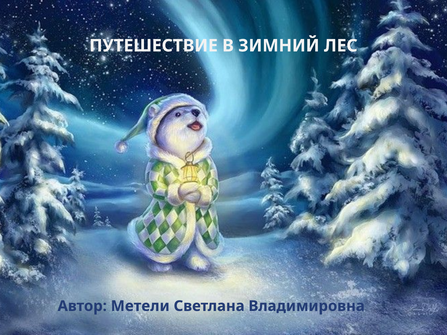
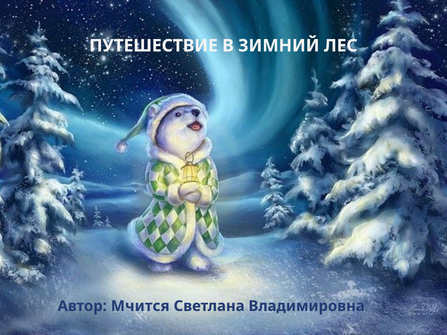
Метели: Метели -> Мчится
